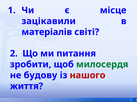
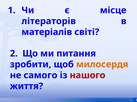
зацікавили: зацікавили -> літераторів
милосердя colour: green -> orange
будову: будову -> самого
